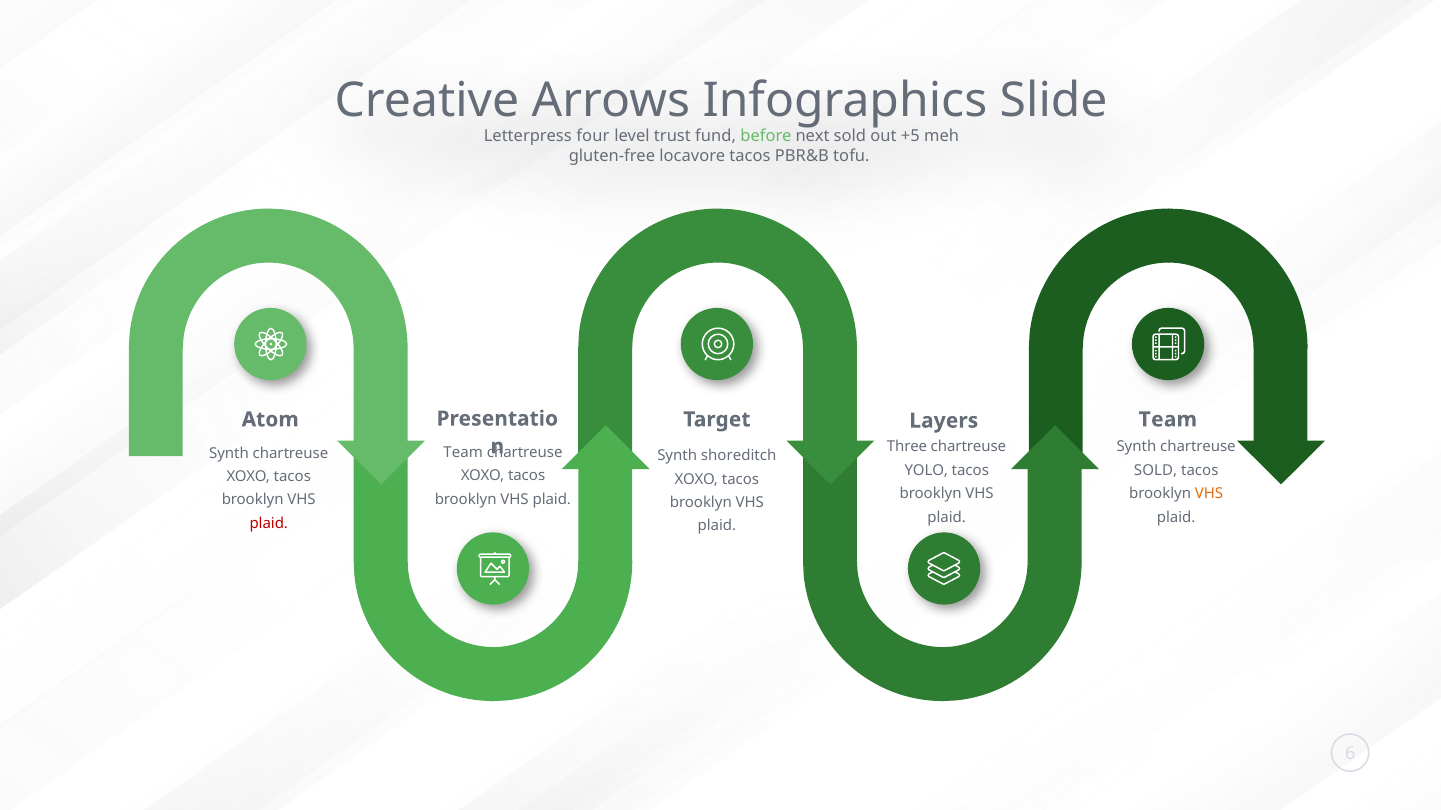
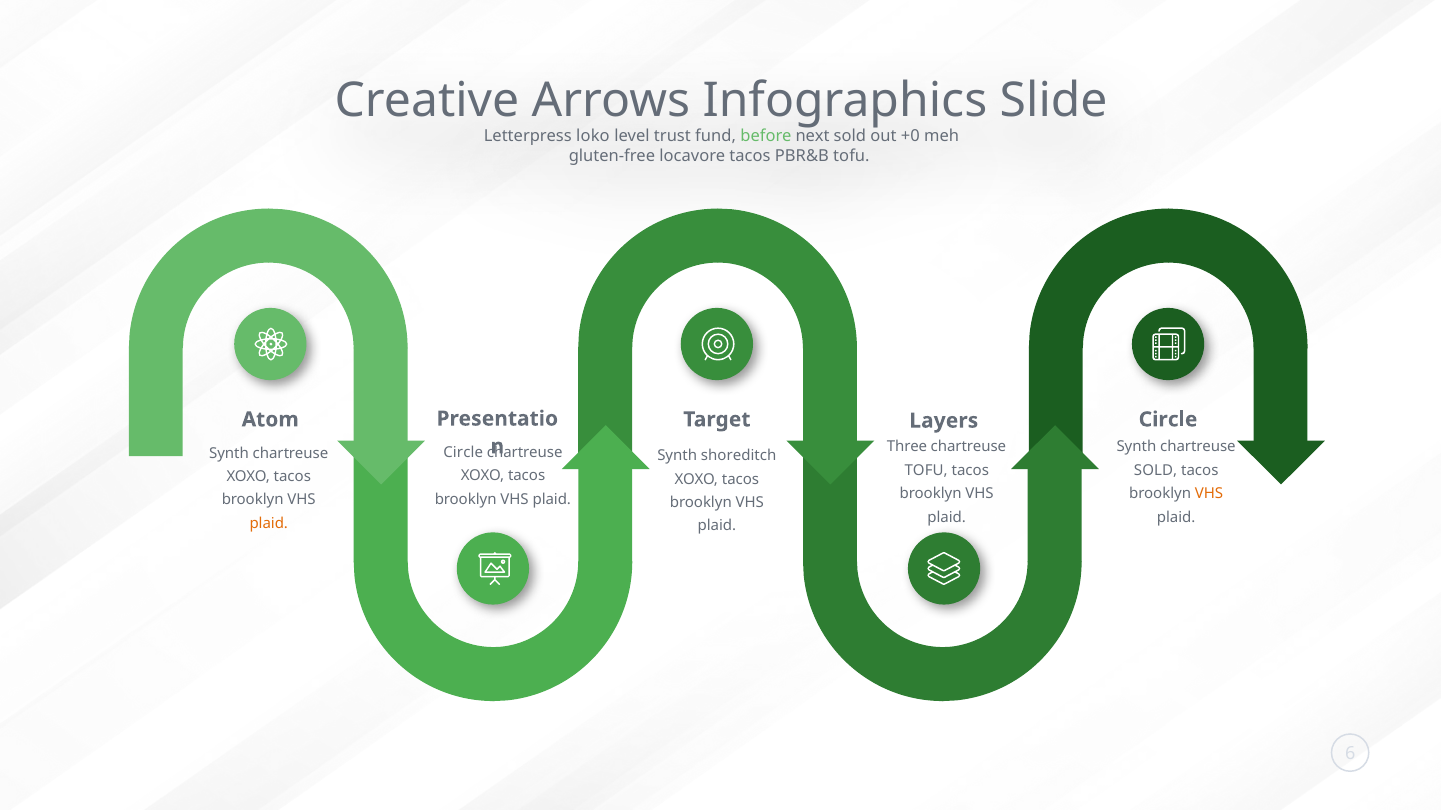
four: four -> loko
+5: +5 -> +0
Team at (1168, 420): Team -> Circle
Team at (463, 453): Team -> Circle
YOLO at (926, 471): YOLO -> TOFU
plaid at (269, 524) colour: red -> orange
